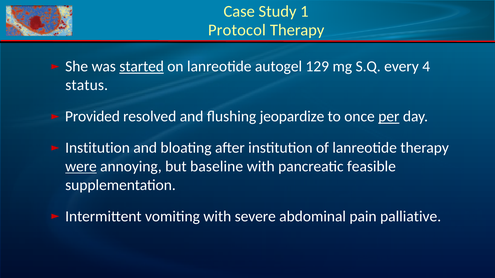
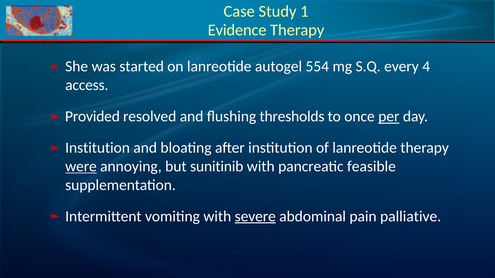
Protocol: Protocol -> Evidence
started underline: present -> none
129: 129 -> 554
status: status -> access
jeopardize: jeopardize -> thresholds
baseline: baseline -> sunitinib
severe underline: none -> present
